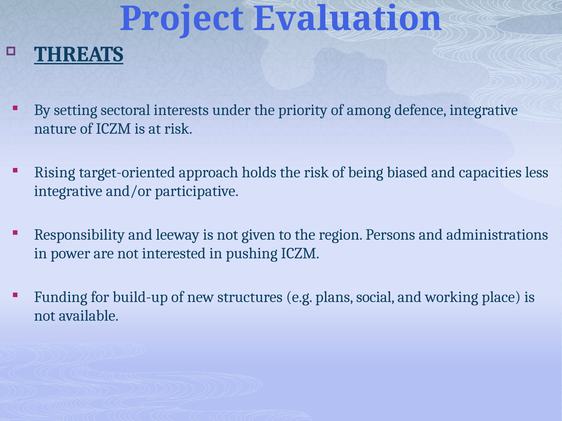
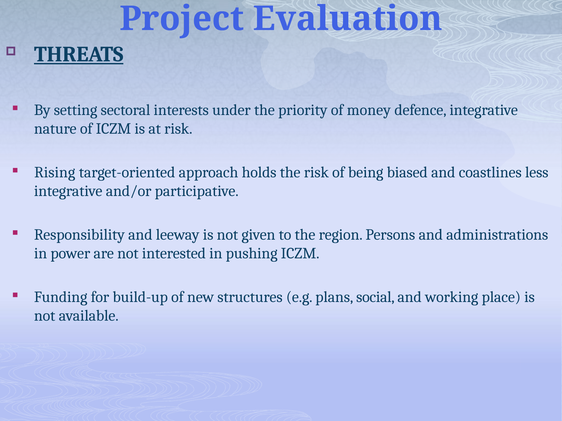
among: among -> money
capacities: capacities -> coastlines
